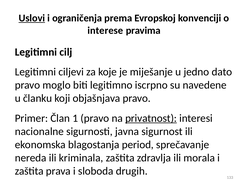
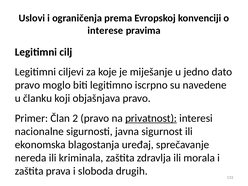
Uslovi underline: present -> none
1: 1 -> 2
period: period -> uređaj
